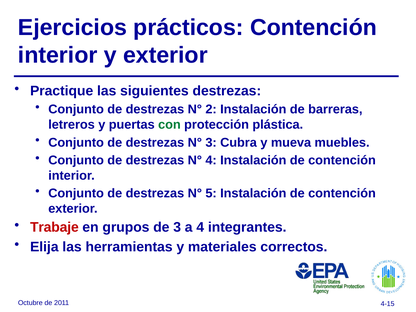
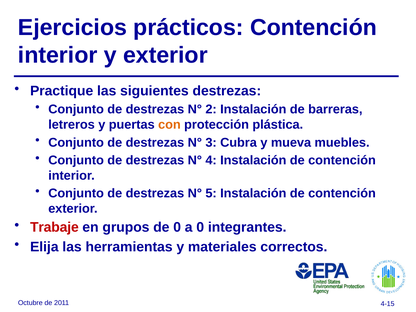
con colour: green -> orange
de 3: 3 -> 0
a 4: 4 -> 0
